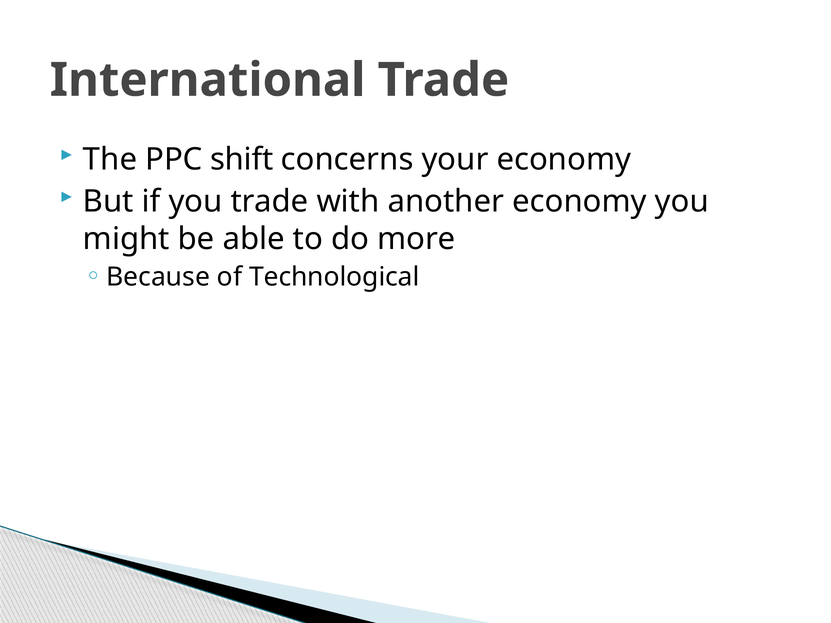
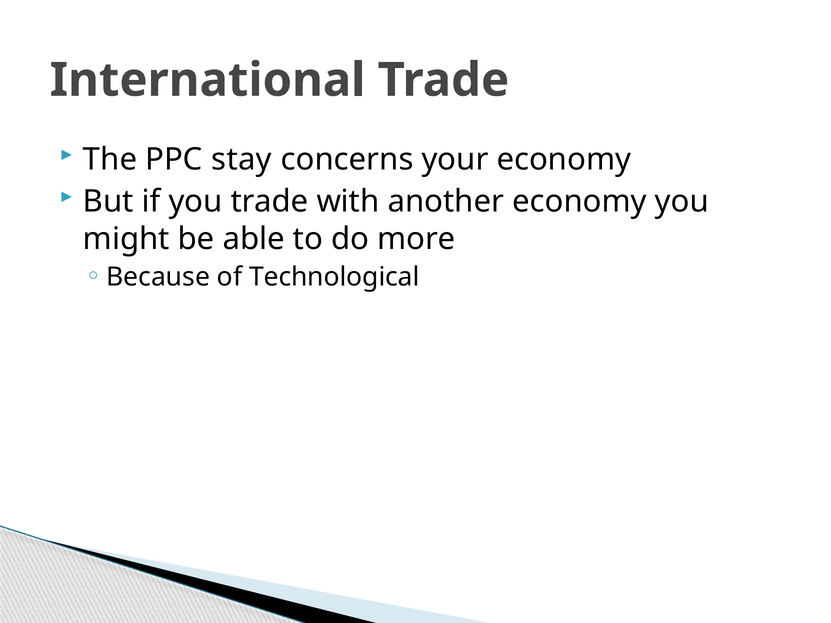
shift: shift -> stay
